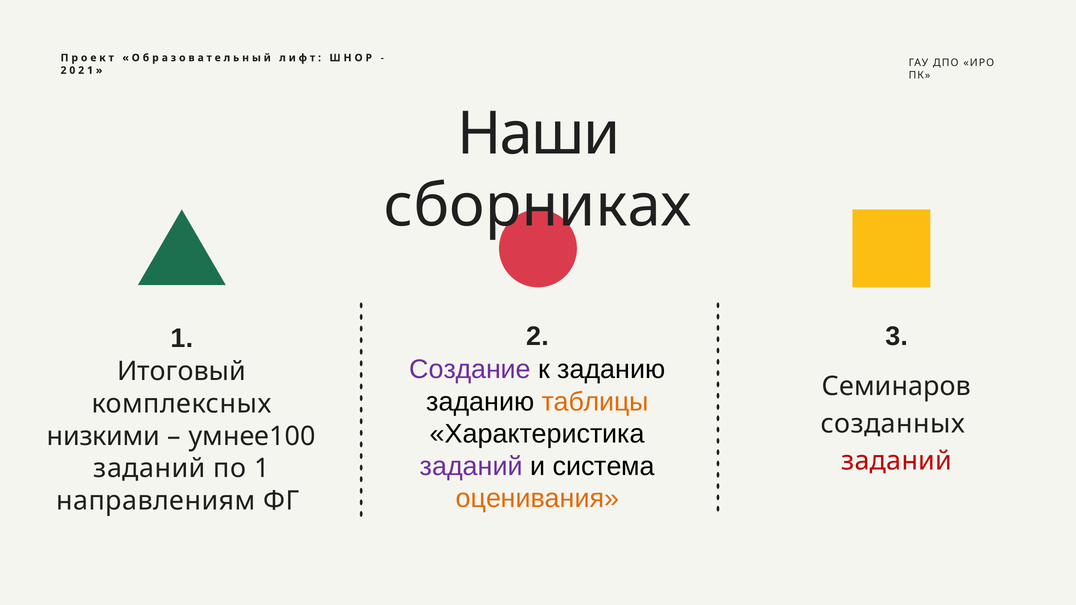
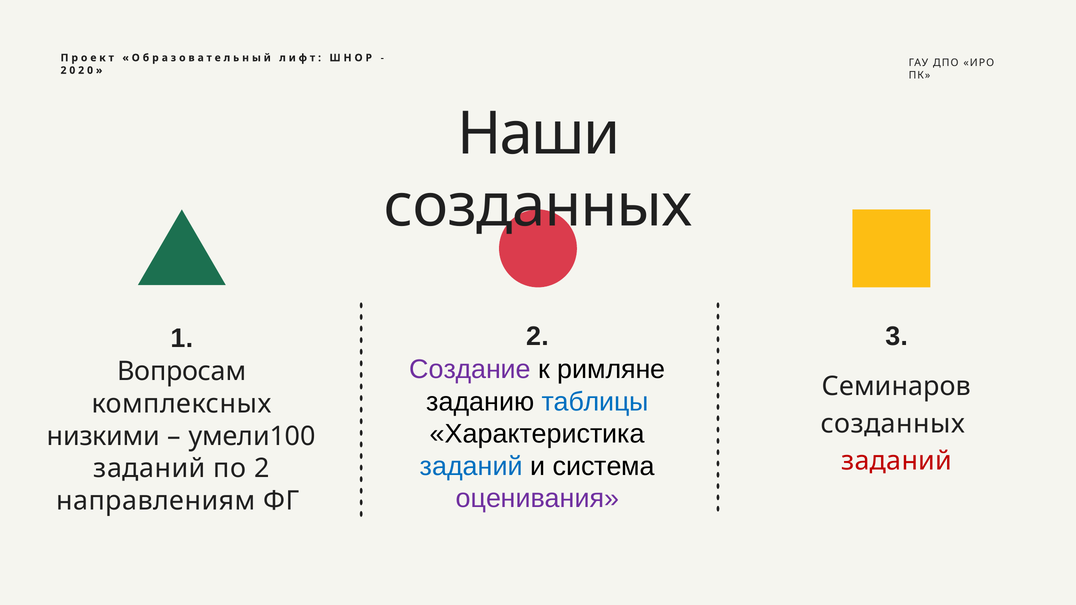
1 at (90, 70): 1 -> 0
сборниках at (538, 206): сборниках -> созданных
к заданию: заданию -> римляне
Итоговый: Итоговый -> Вопросам
таблицы colour: orange -> blue
умнее100: умнее100 -> умели100
заданий at (471, 466) colour: purple -> blue
по 1: 1 -> 2
оценивания colour: orange -> purple
